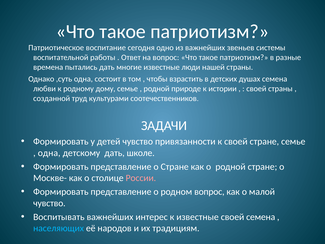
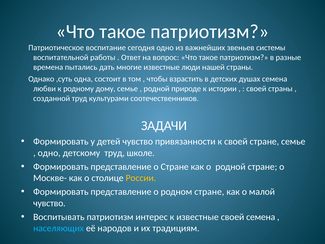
одна at (49, 153): одна -> одно
детскому дать: дать -> труд
России colour: pink -> yellow
родном вопрос: вопрос -> стране
Воспитывать важнейших: важнейших -> патриотизм
